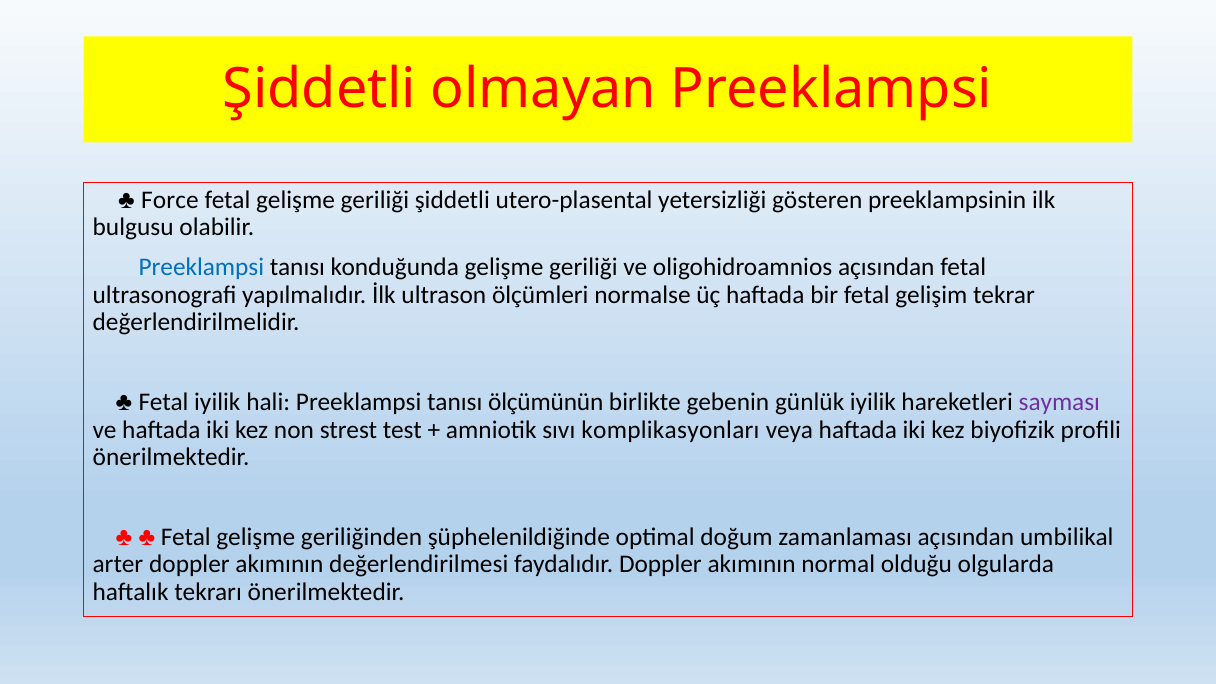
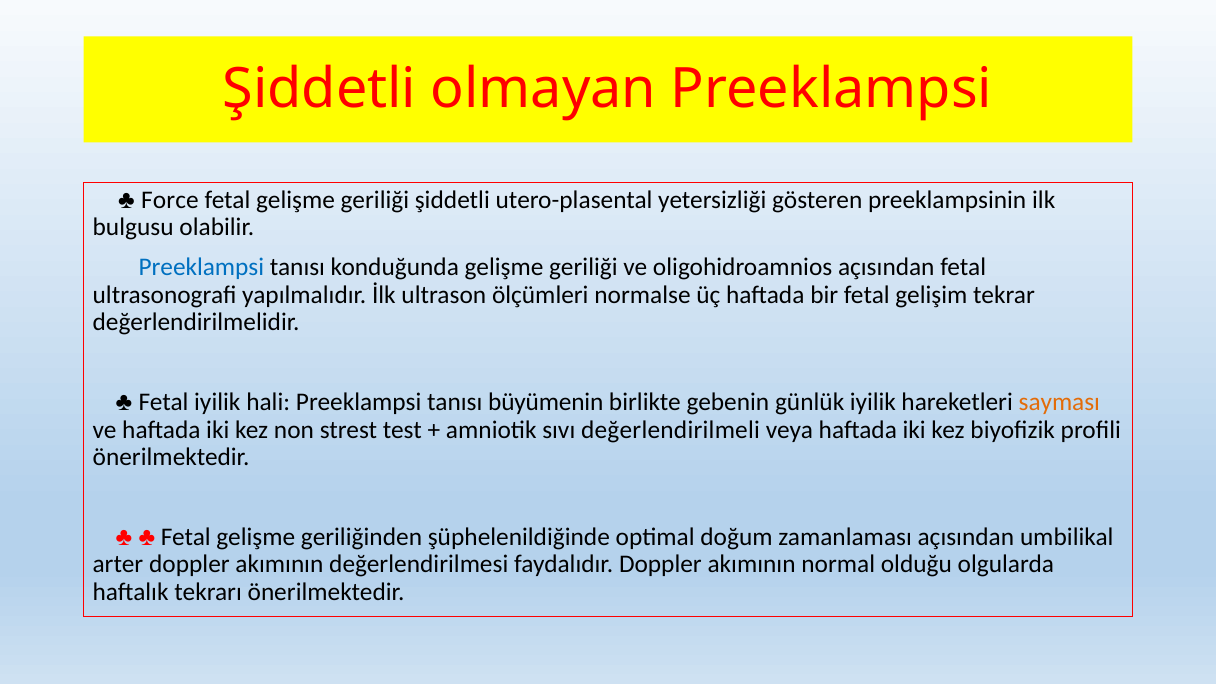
ölçümünün: ölçümünün -> büyümenin
sayması colour: purple -> orange
komplikasyonları: komplikasyonları -> değerlendirilmeli
